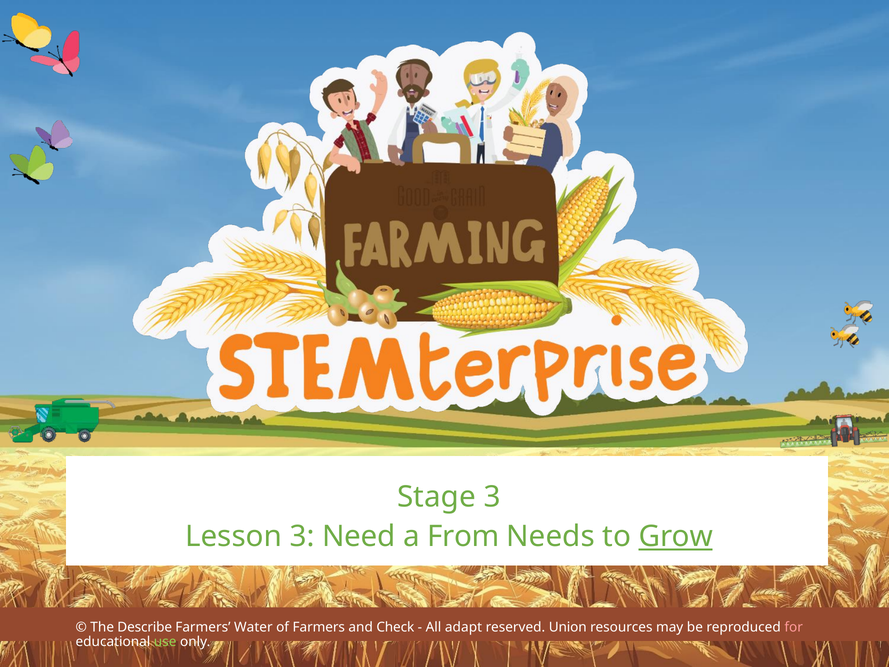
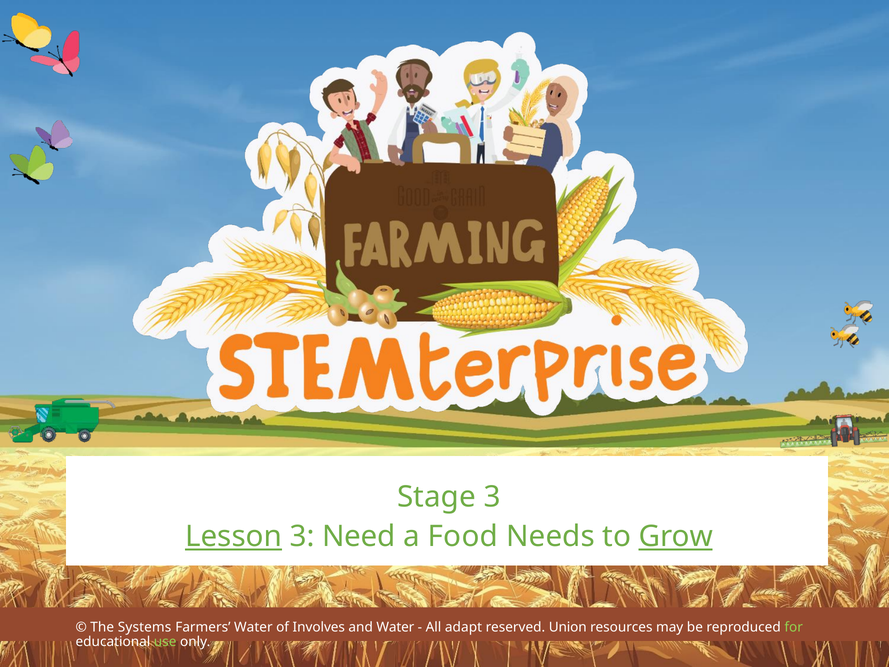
Lesson underline: none -> present
From: From -> Food
Describe: Describe -> Systems
of Farmers: Farmers -> Involves
and Check: Check -> Water
for colour: pink -> light green
